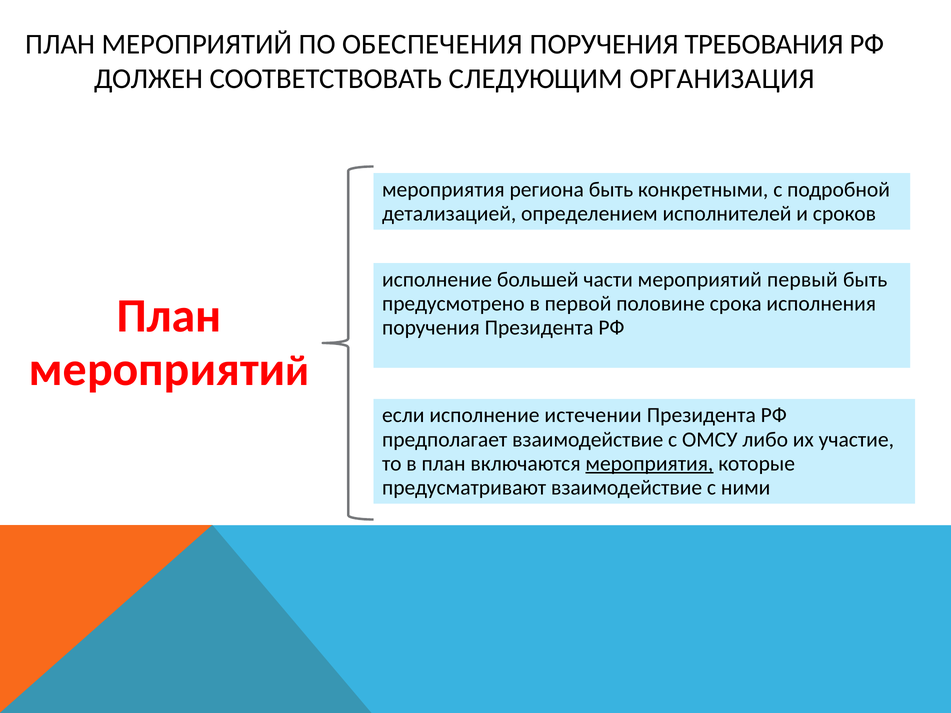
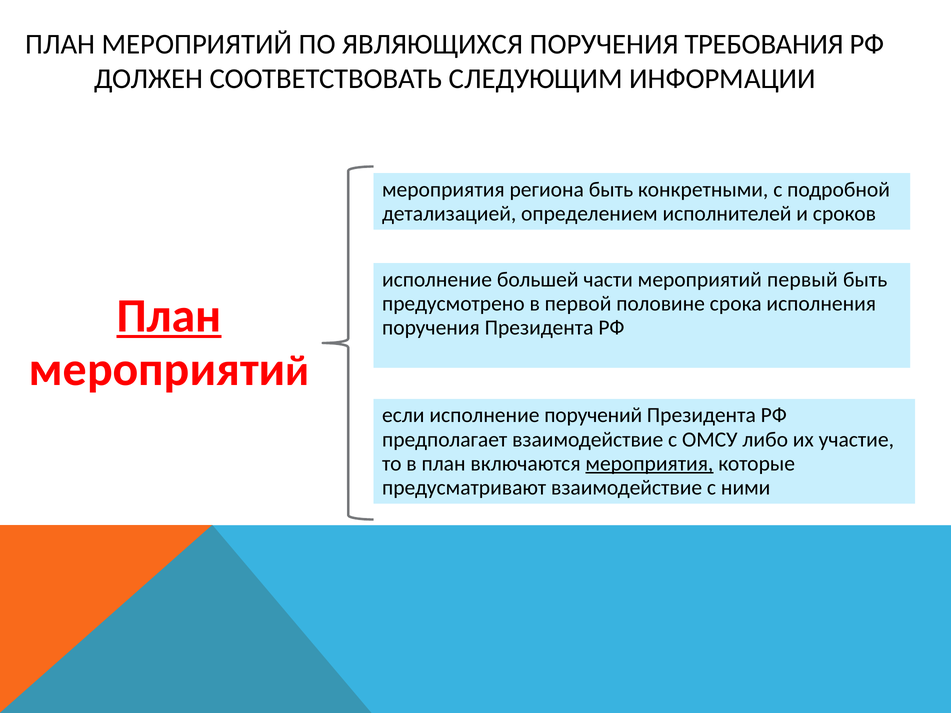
ОБЕСПЕЧЕНИЯ: ОБЕСПЕЧЕНИЯ -> ЯВЛЯЮЩИХСЯ
ОРГАНИЗАЦИЯ: ОРГАНИЗАЦИЯ -> ИНФОРМАЦИИ
План at (169, 316) underline: none -> present
истечении: истечении -> поручений
